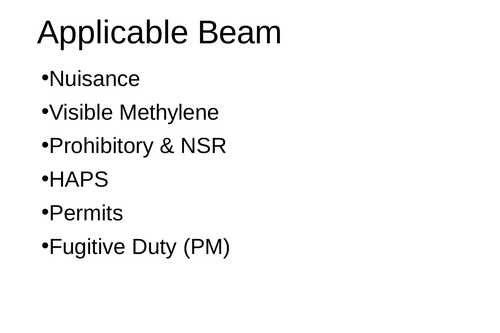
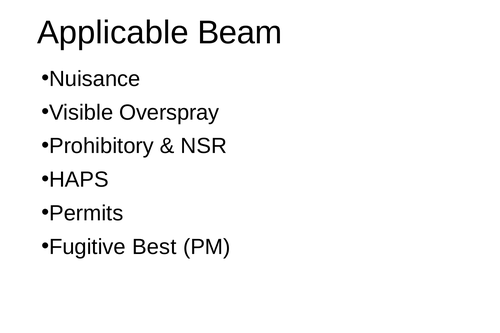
Methylene: Methylene -> Overspray
Duty: Duty -> Best
